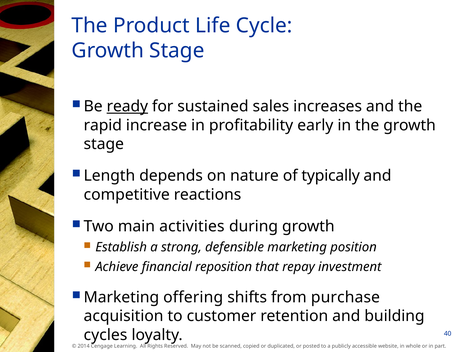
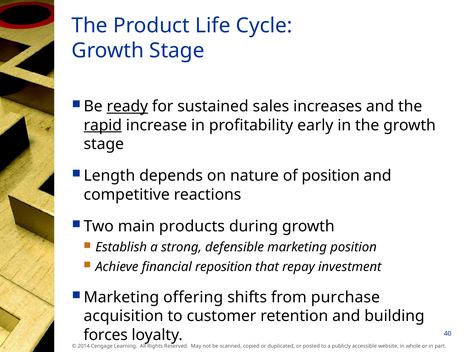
rapid underline: none -> present
of typically: typically -> position
activities: activities -> products
cycles: cycles -> forces
